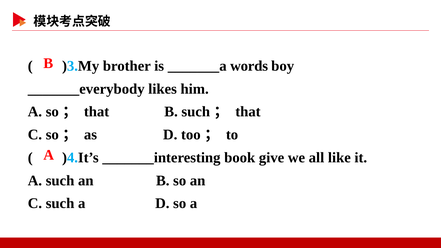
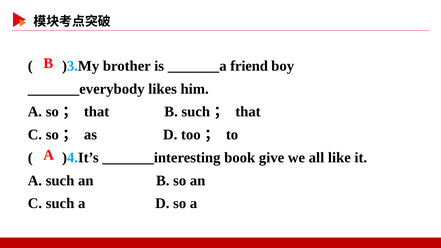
words: words -> friend
